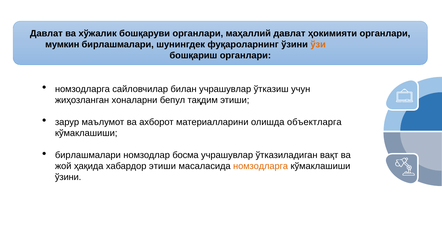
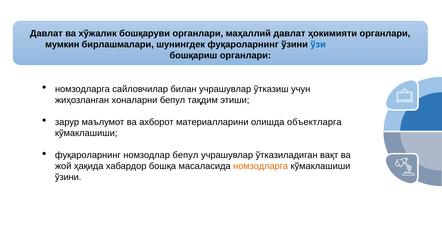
ўзи colour: orange -> blue
бирлашмалари at (88, 156): бирлашмалари -> фуқароларнинг
номзодлар босма: босма -> бепул
хабардор этиши: этиши -> бошқа
